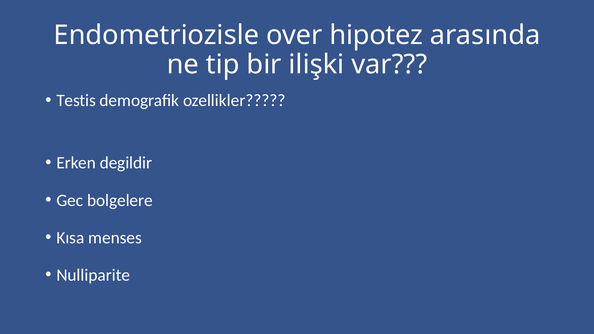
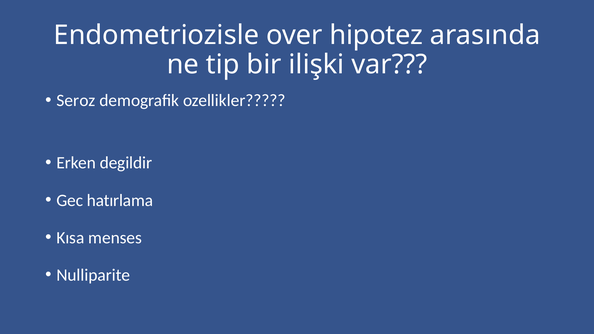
Testis: Testis -> Seroz
bolgelere: bolgelere -> hatırlama
